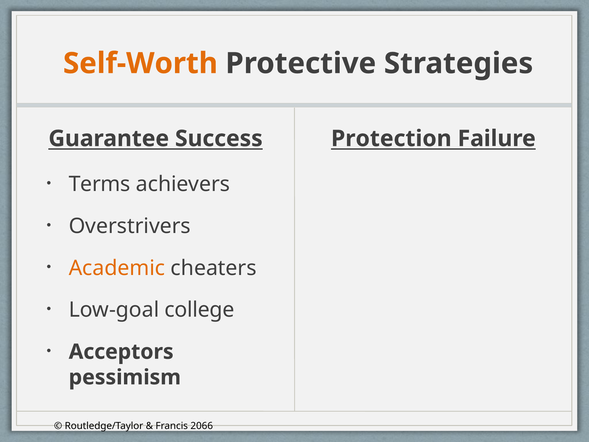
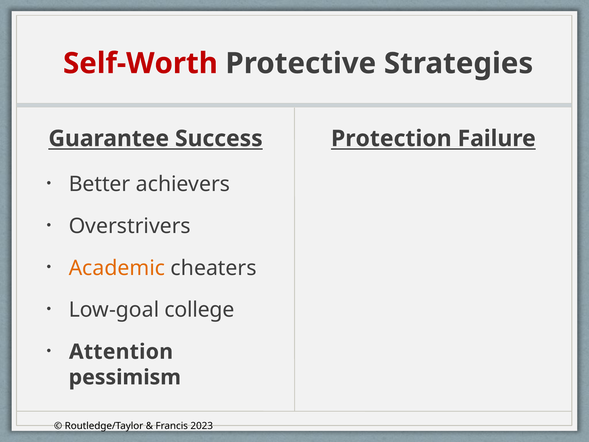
Self-Worth colour: orange -> red
Terms: Terms -> Better
Acceptors: Acceptors -> Attention
2066: 2066 -> 2023
